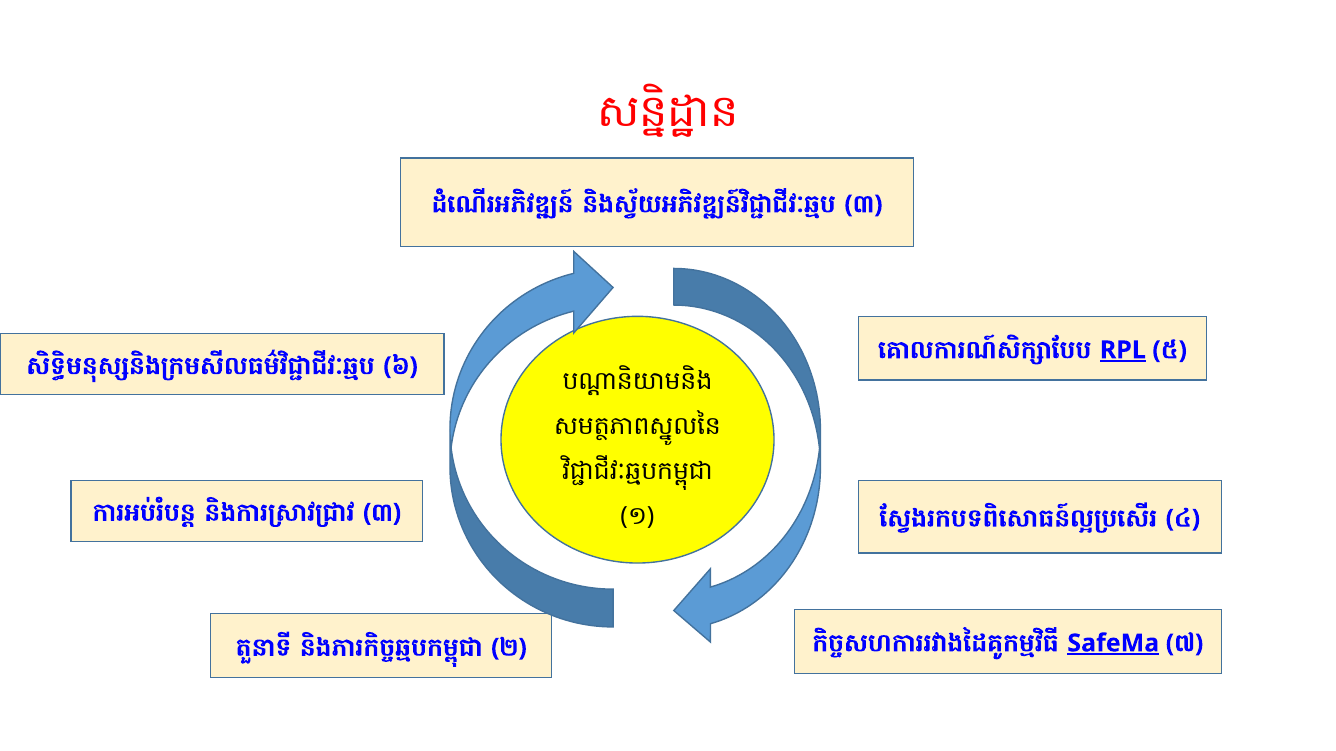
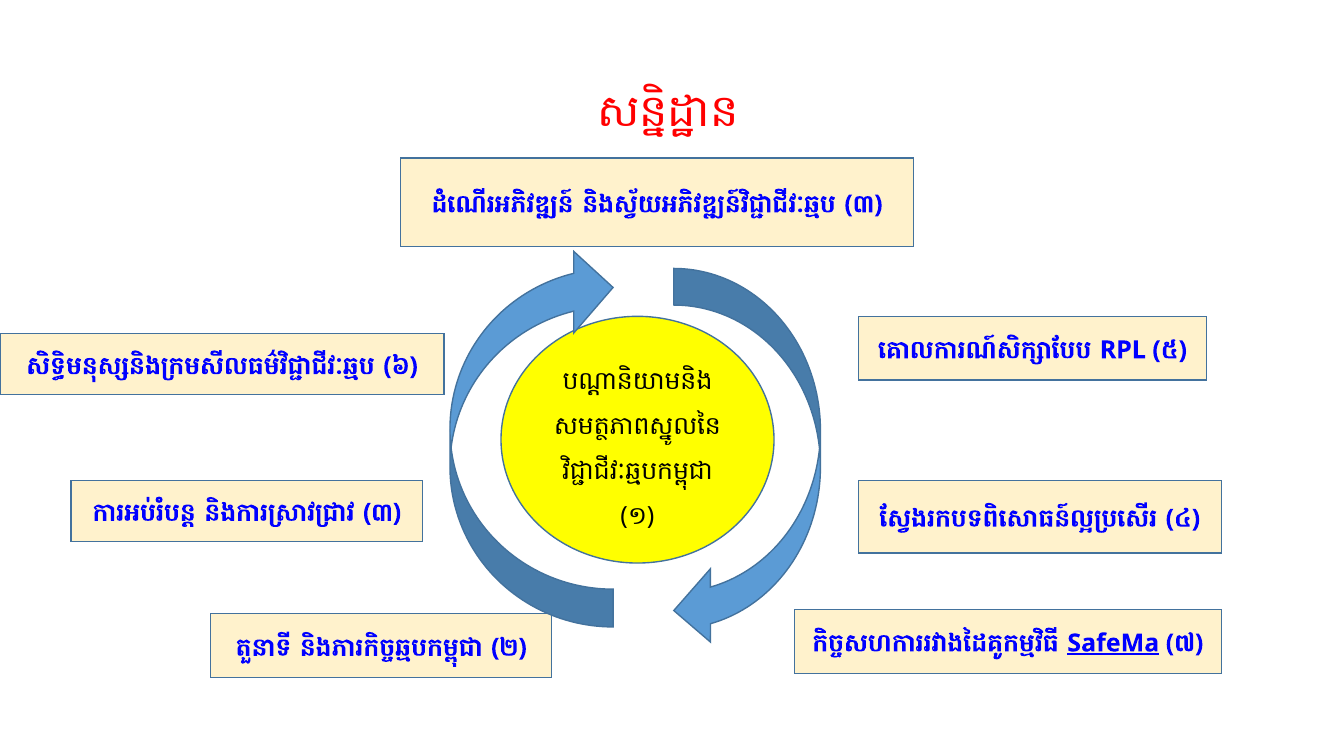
RPL underline: present -> none
